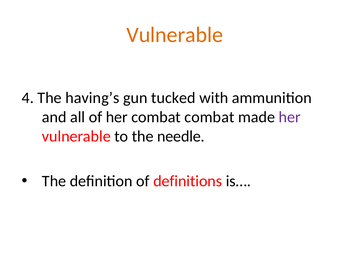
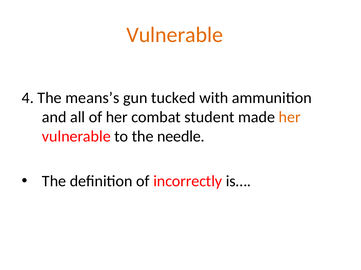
having’s: having’s -> means’s
combat combat: combat -> student
her at (290, 117) colour: purple -> orange
definitions: definitions -> incorrectly
